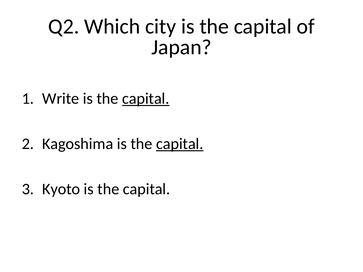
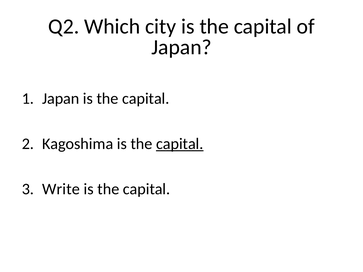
Write at (61, 99): Write -> Japan
capital at (146, 99) underline: present -> none
Kyoto: Kyoto -> Write
